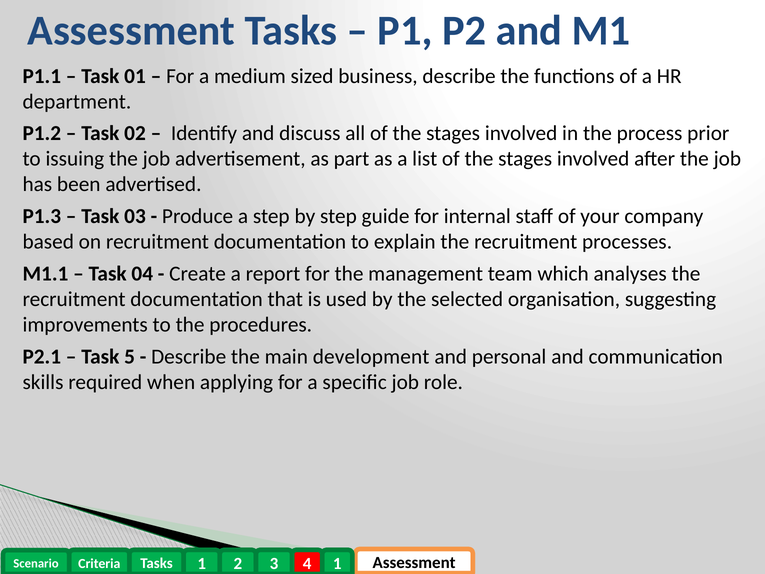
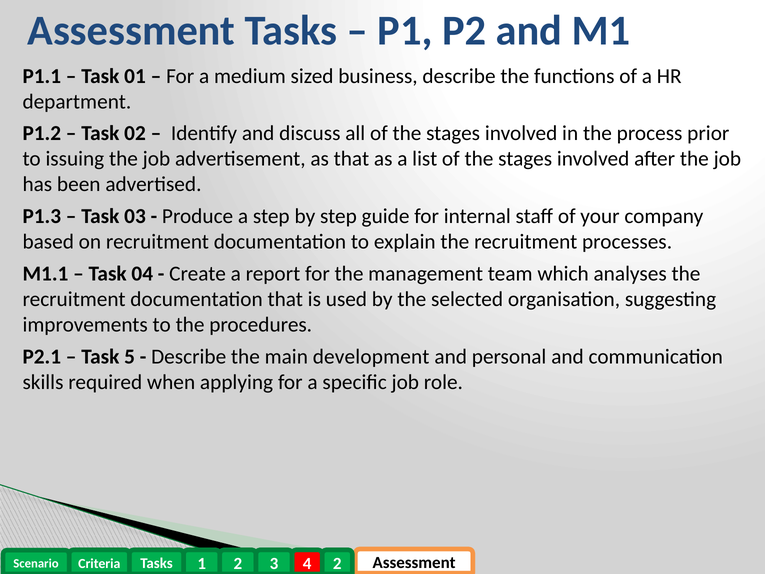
as part: part -> that
1 at (337, 563): 1 -> 2
